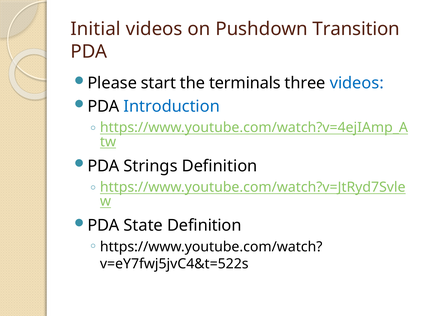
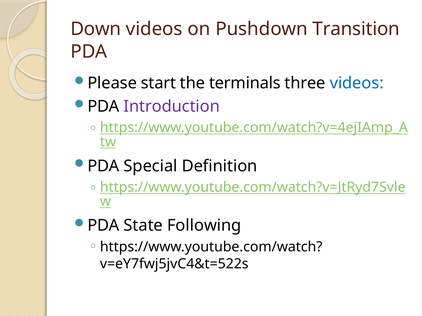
Initial: Initial -> Down
Introduction colour: blue -> purple
Strings: Strings -> Special
State Definition: Definition -> Following
